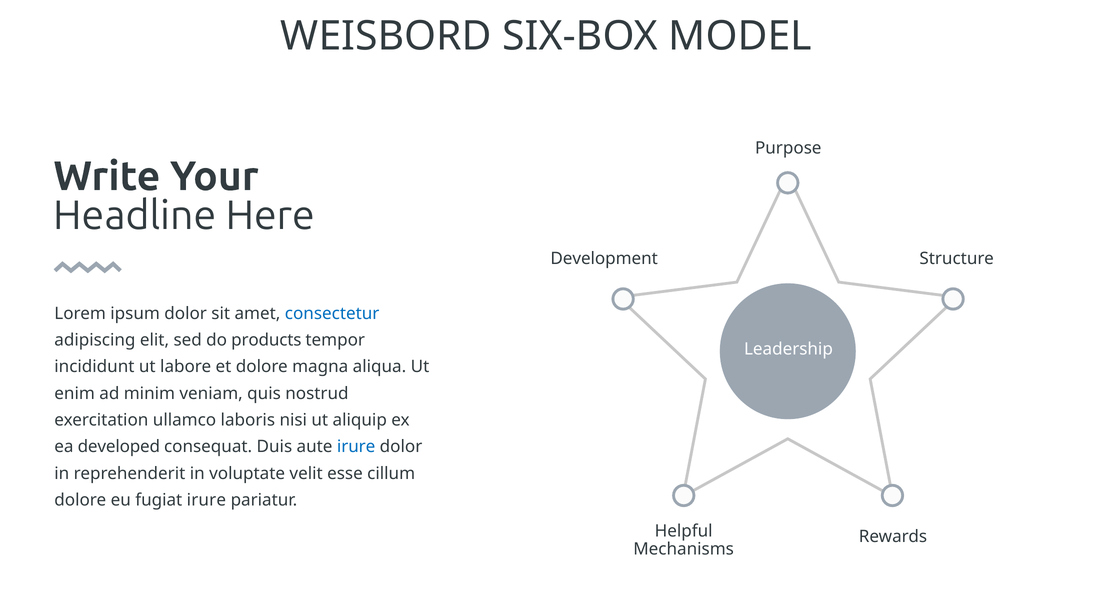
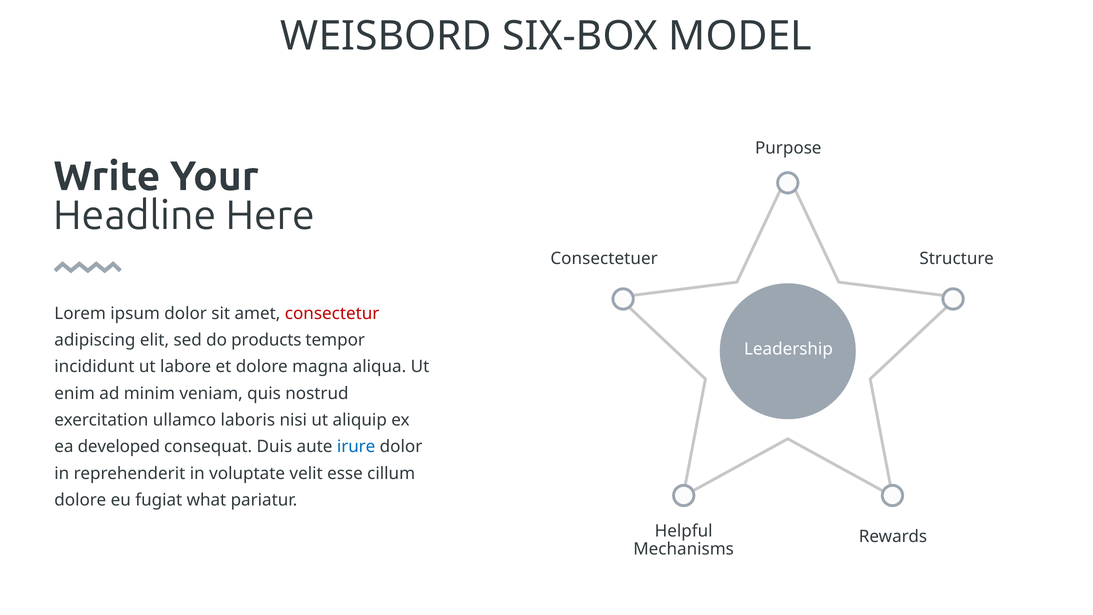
Development: Development -> Consectetuer
consectetur colour: blue -> red
fugiat irure: irure -> what
